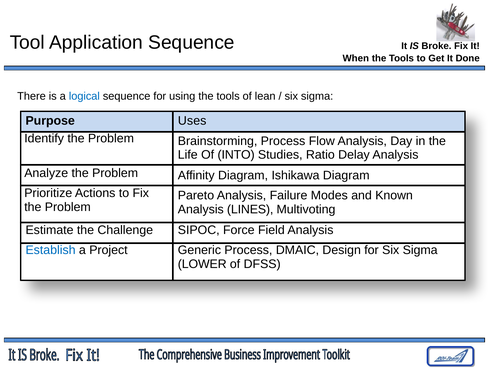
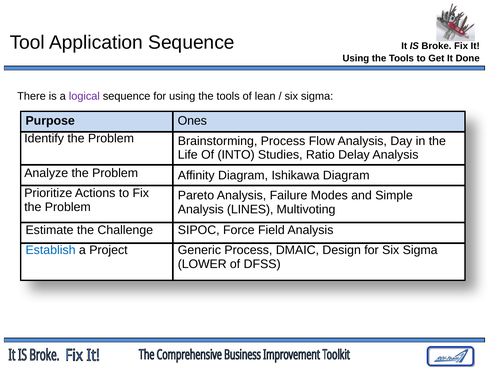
When at (356, 58): When -> Using
logical colour: blue -> purple
Uses: Uses -> Ones
Known: Known -> Simple
